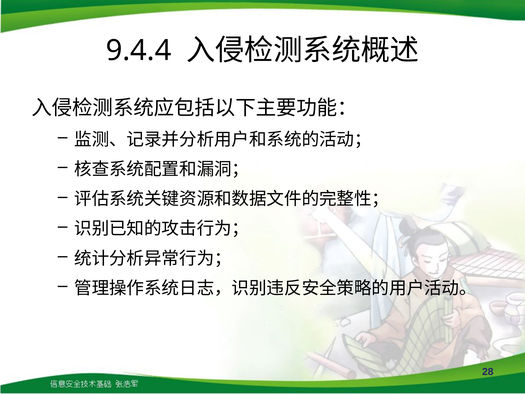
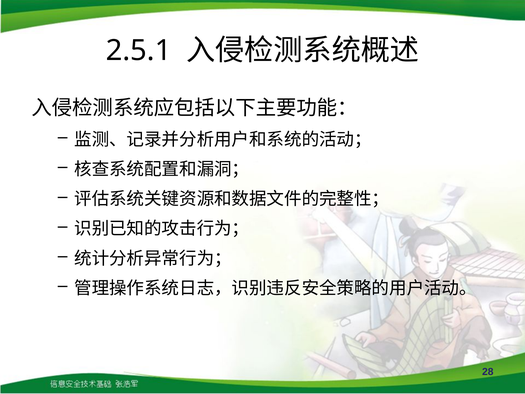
9.4.4: 9.4.4 -> 2.5.1
